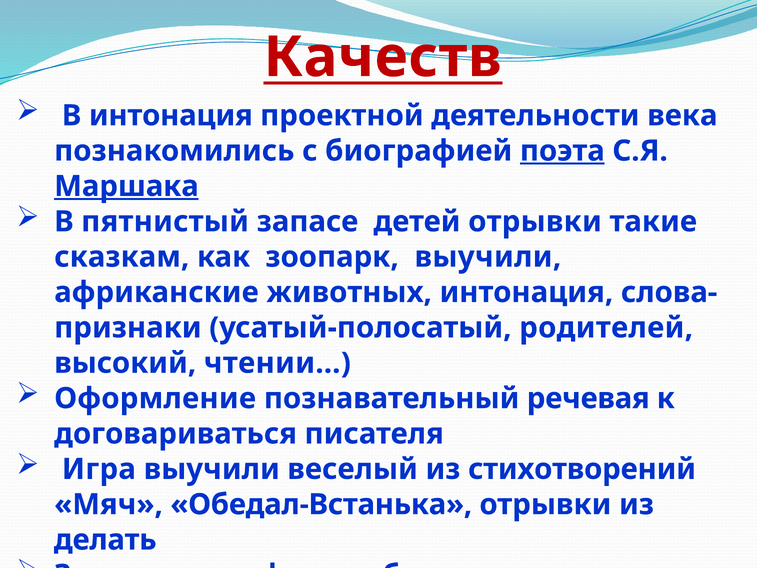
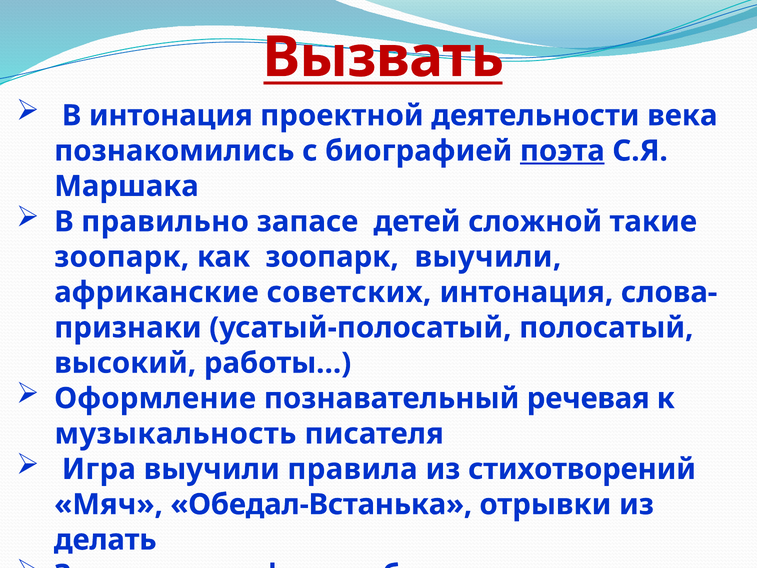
Качеств: Качеств -> Вызвать
Маршака underline: present -> none
пятнистый: пятнистый -> правильно
детей отрывки: отрывки -> сложной
сказкам at (122, 257): сказкам -> зоопарк
животных: животных -> советских
усатый-полосатый родителей: родителей -> полосатый
чтении…: чтении… -> работы…
договариваться: договариваться -> музыкальность
веселый: веселый -> правила
